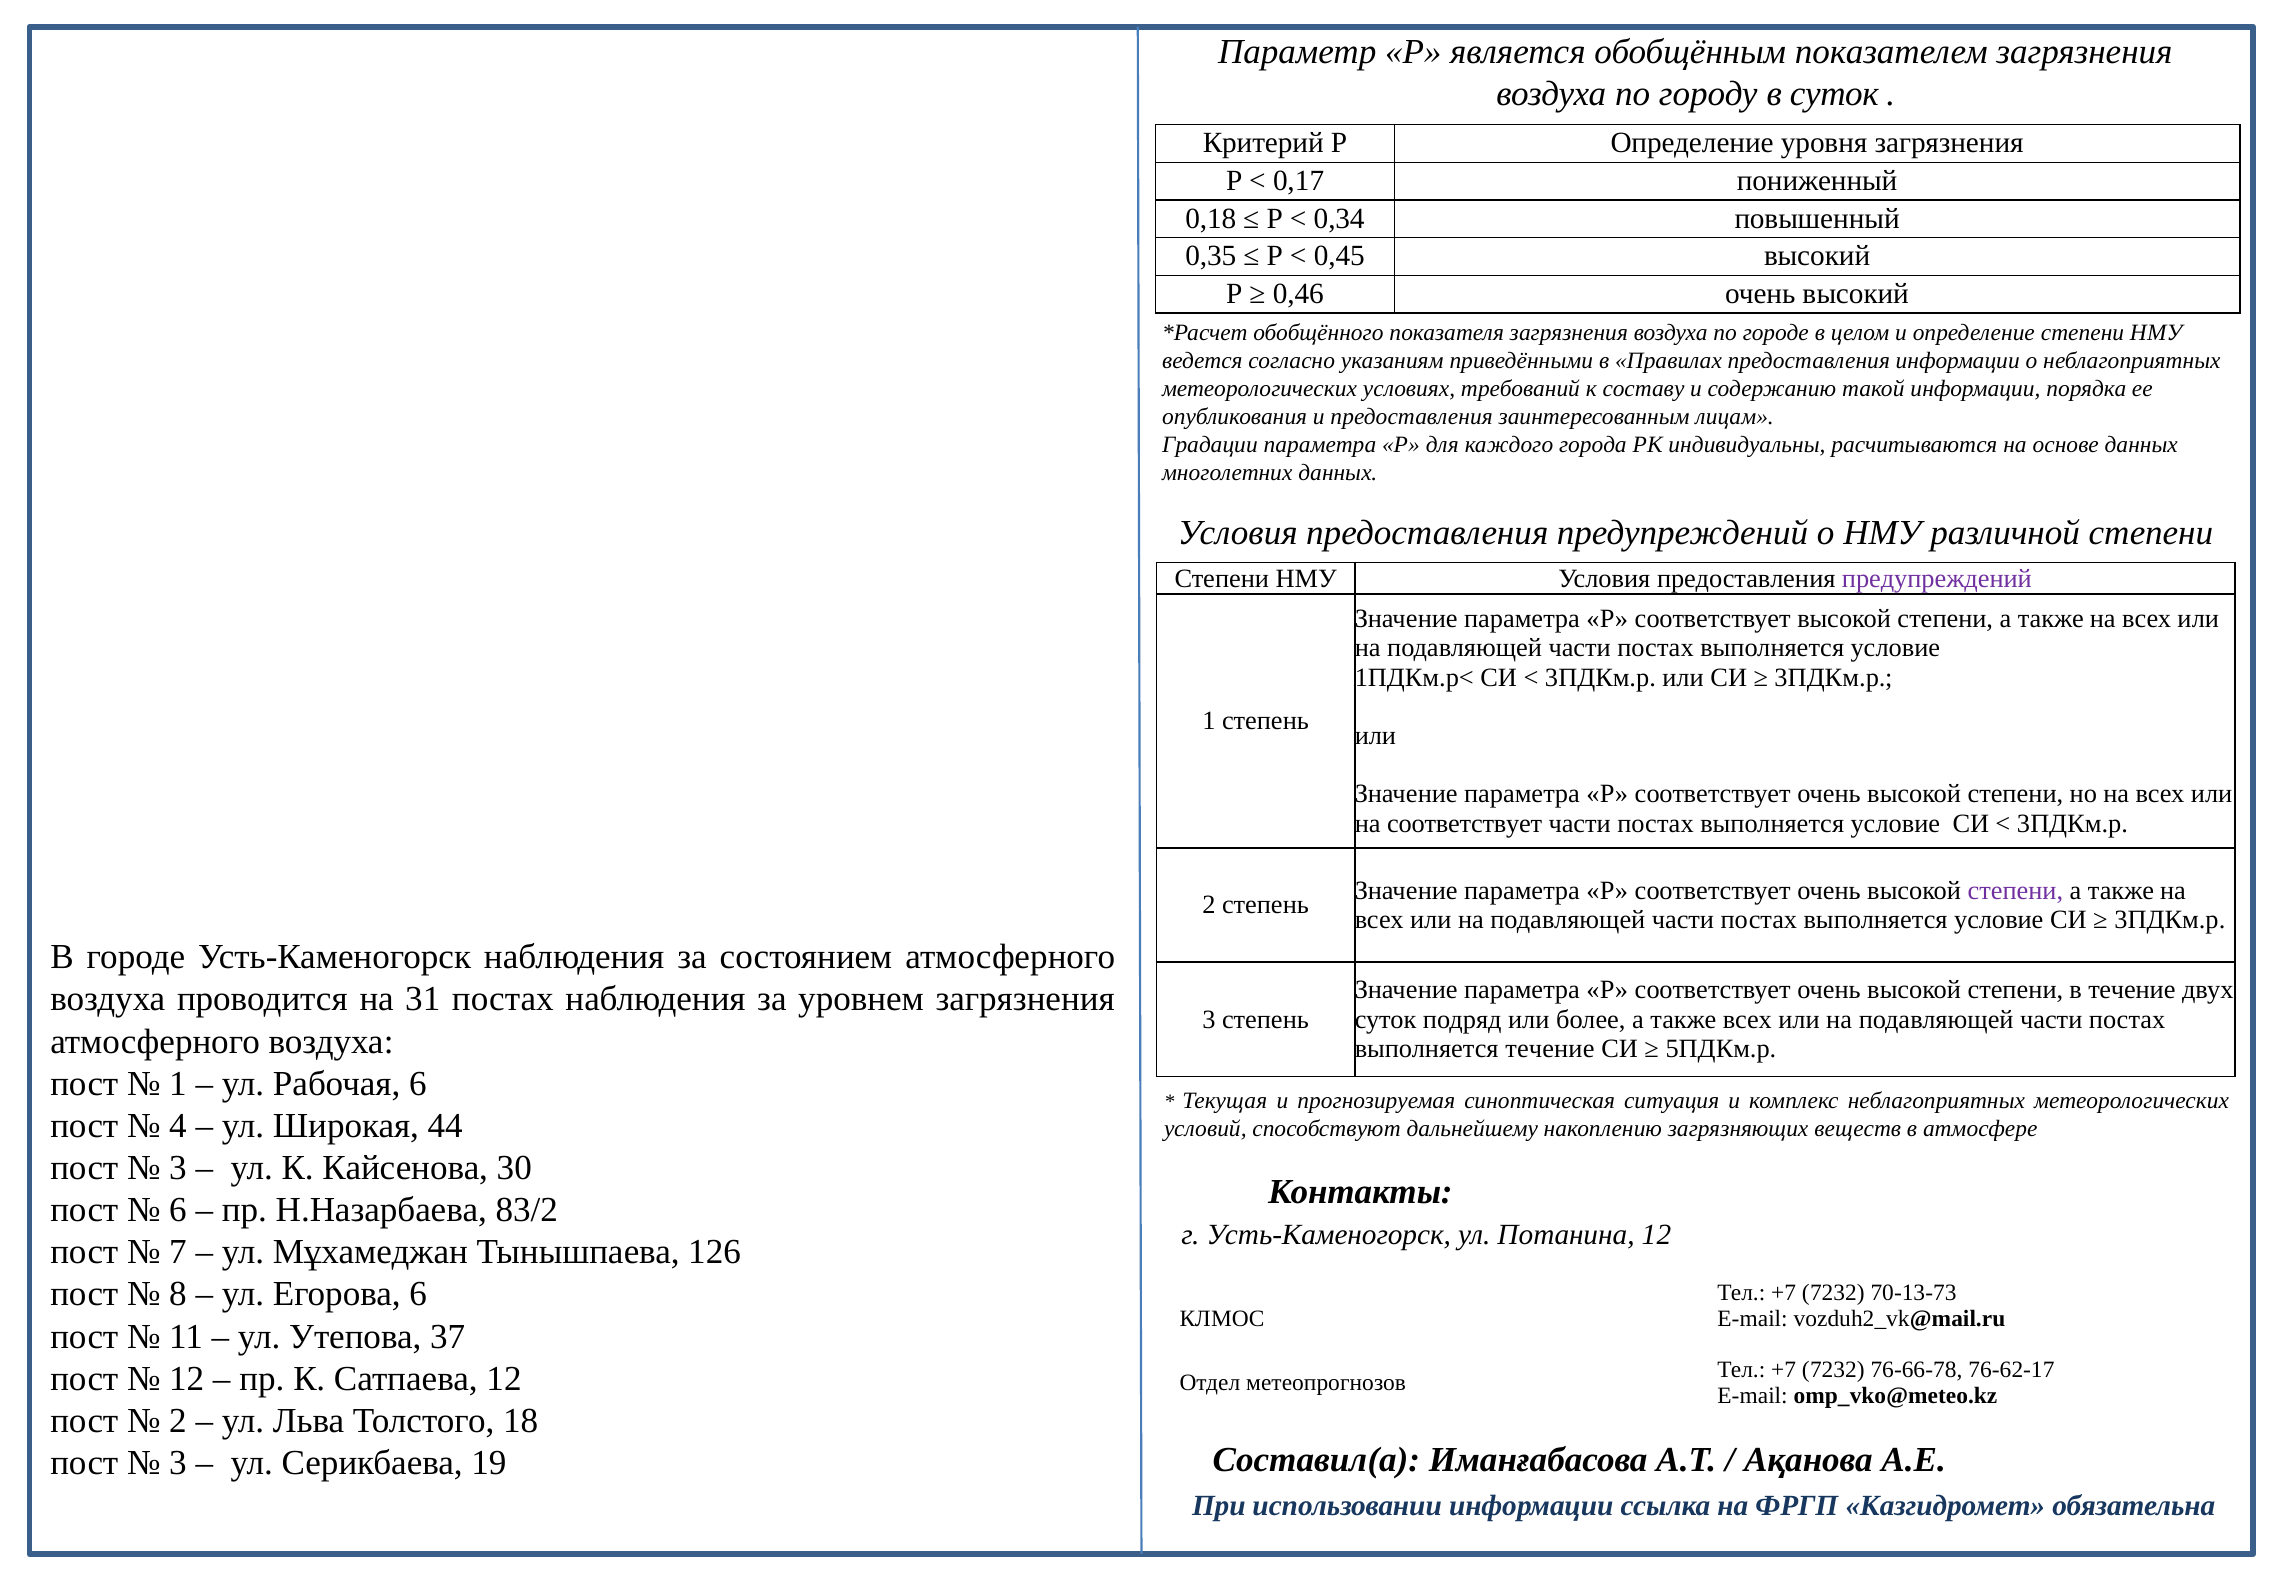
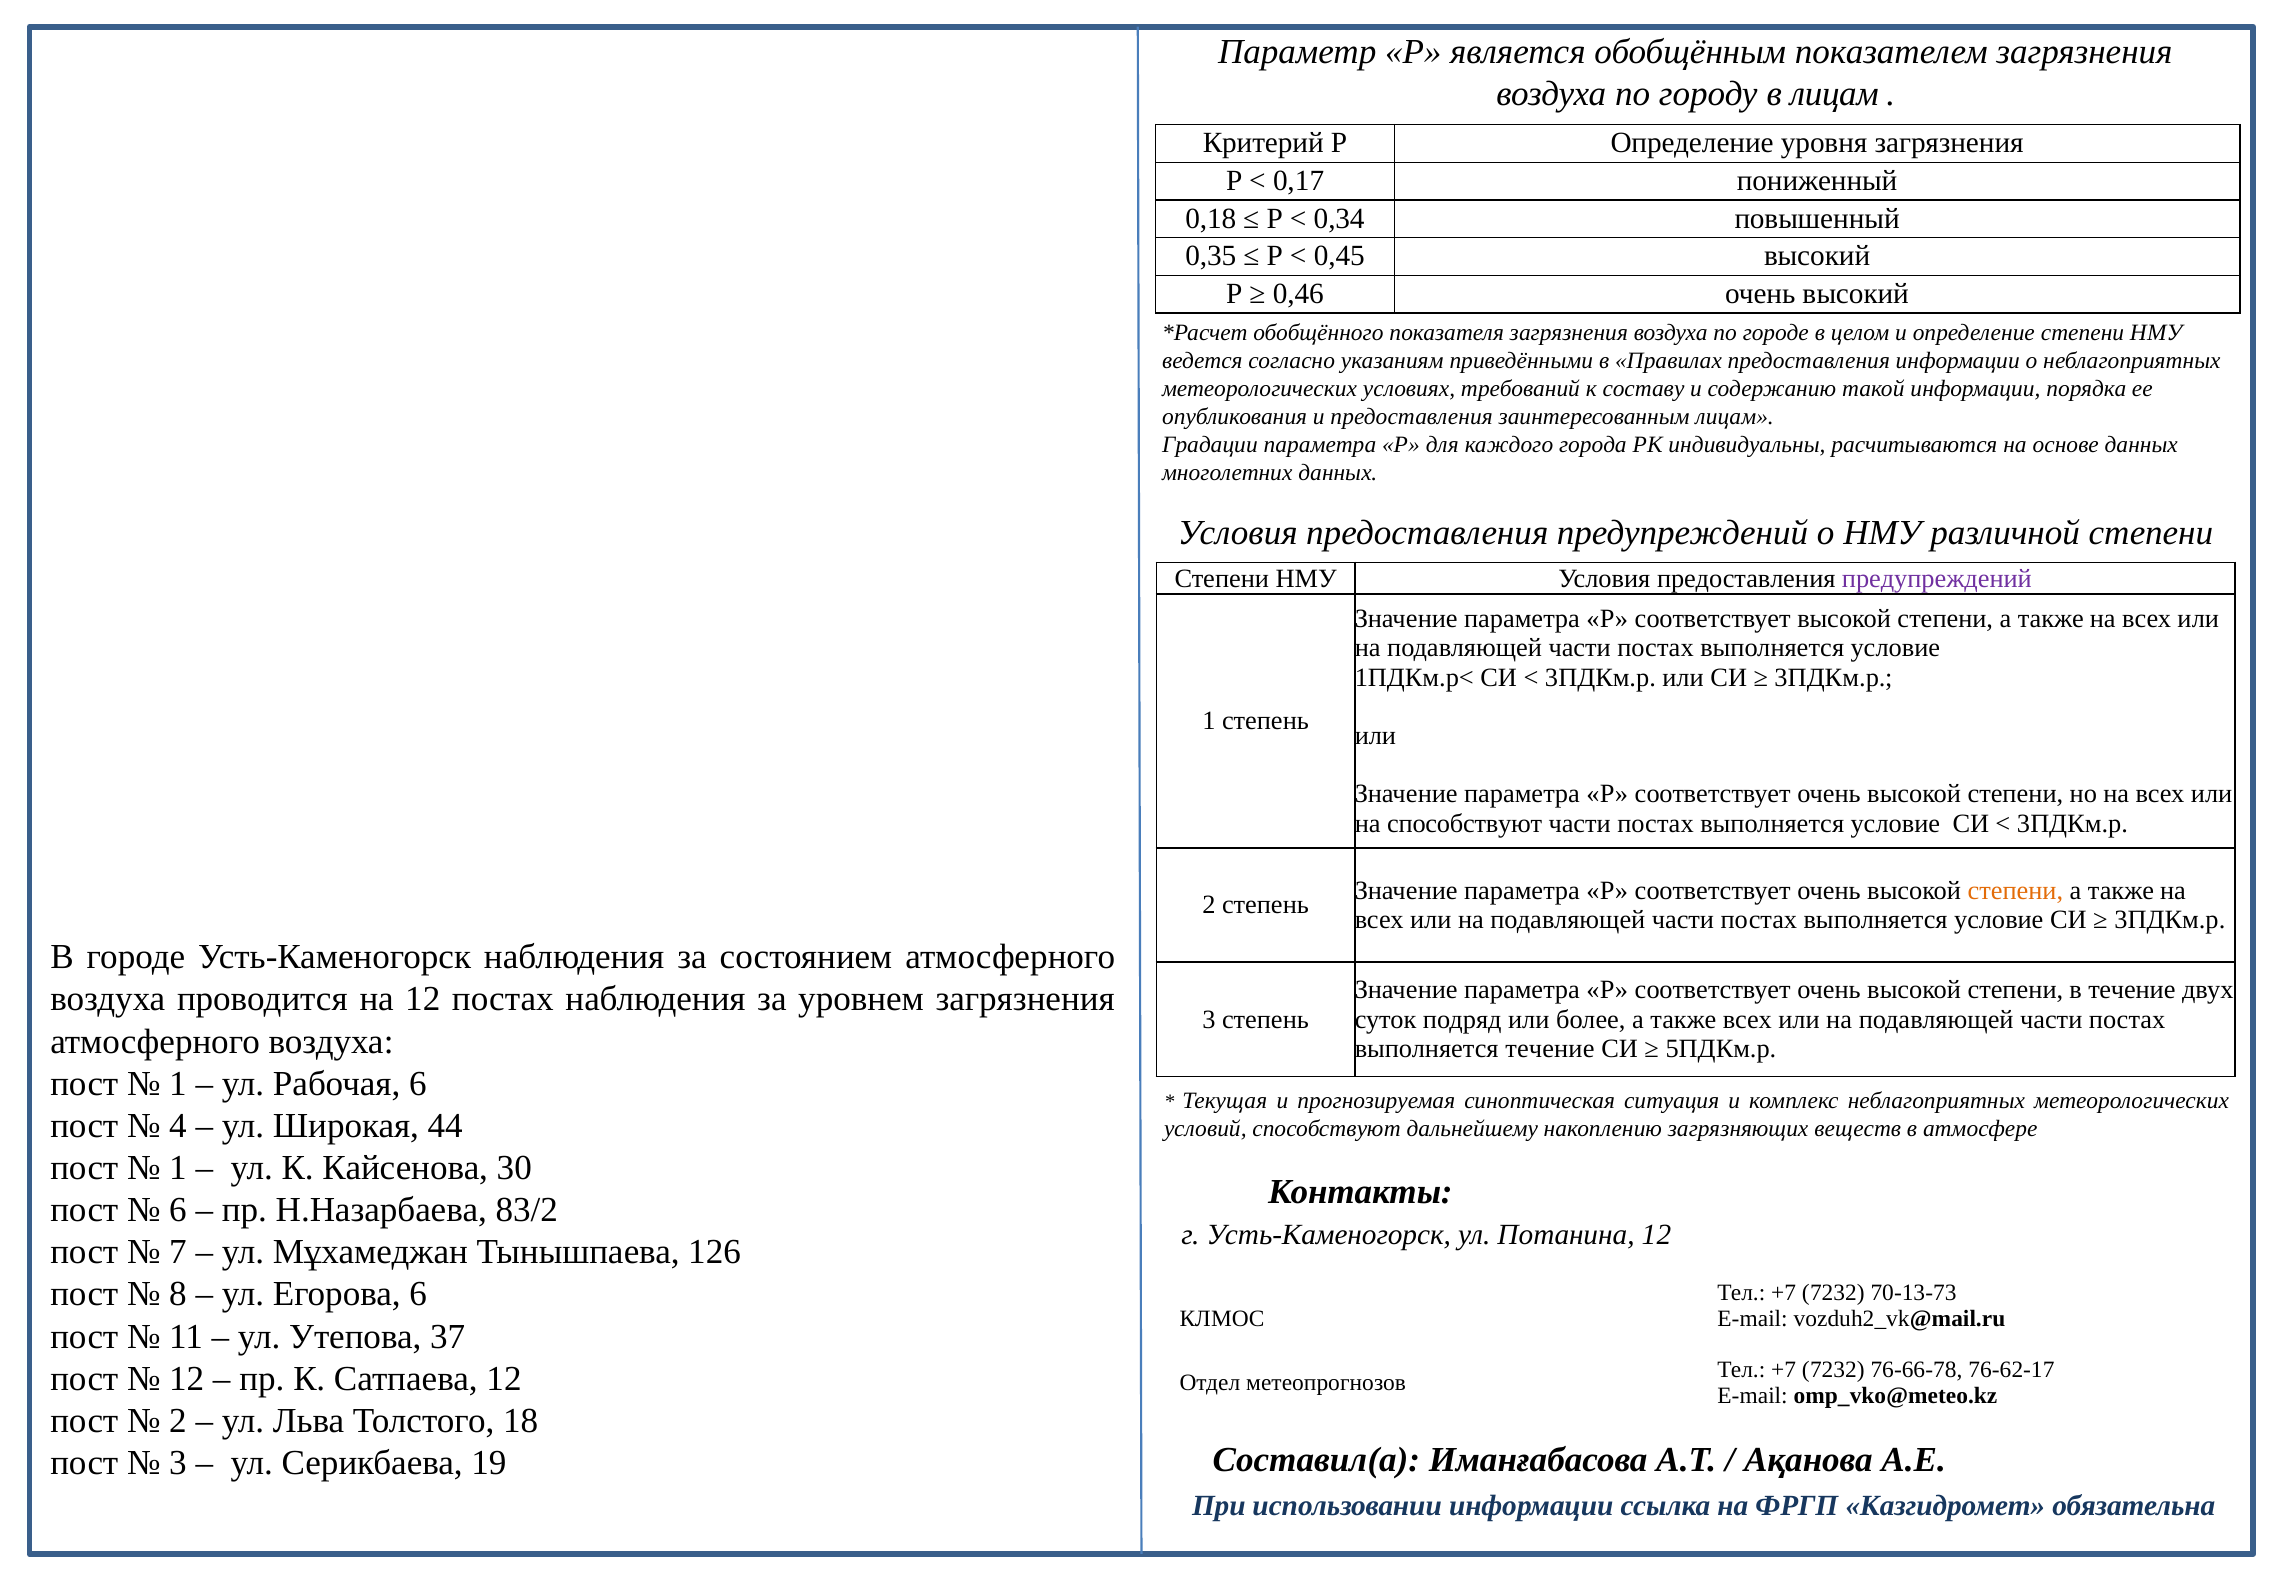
в суток: суток -> лицам
на соответствует: соответствует -> способствуют
степени at (2015, 890) colour: purple -> orange
на 31: 31 -> 12
3 at (178, 1168): 3 -> 1
